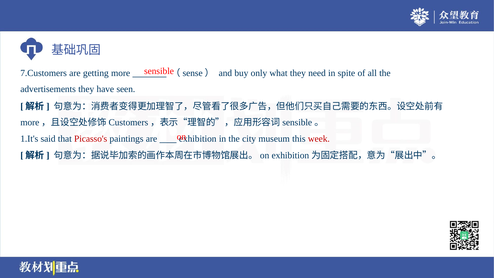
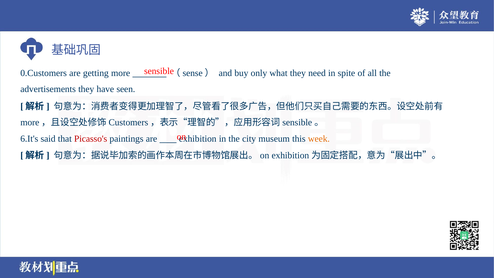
7.Customers: 7.Customers -> 0.Customers
1.It's: 1.It's -> 6.It's
week colour: red -> orange
